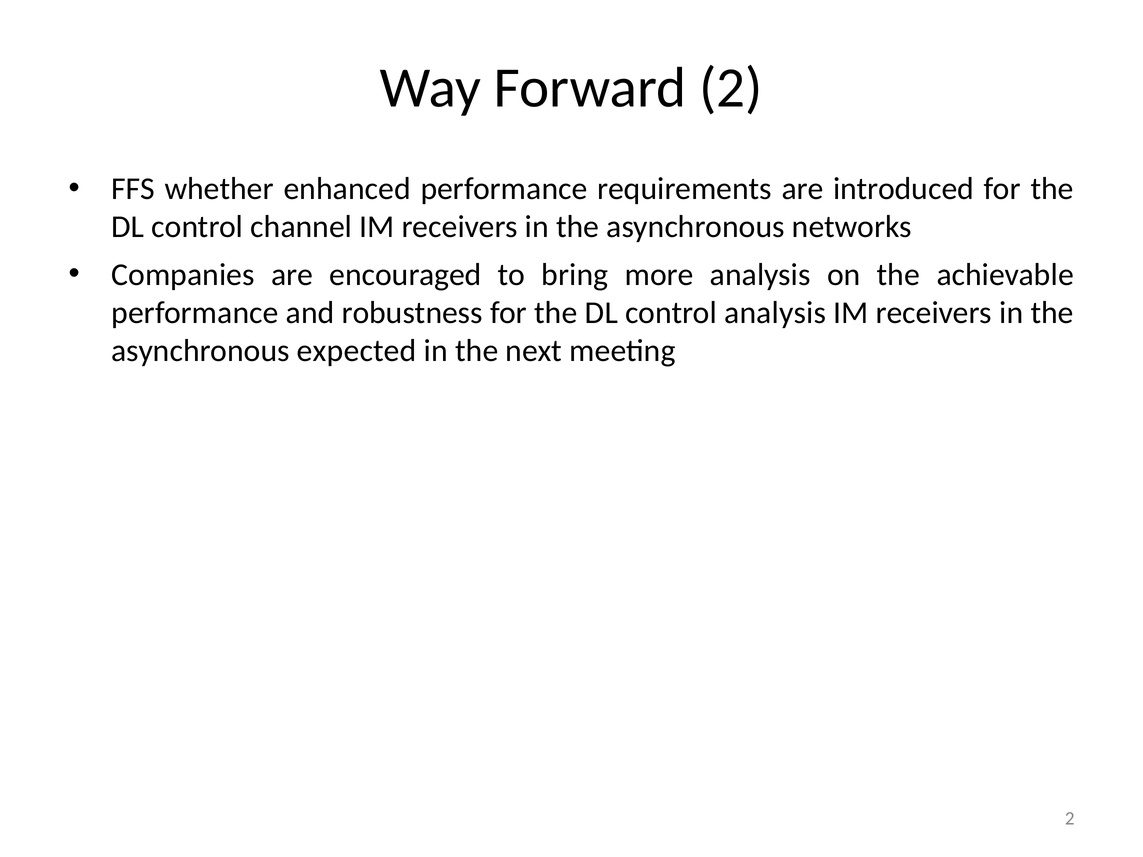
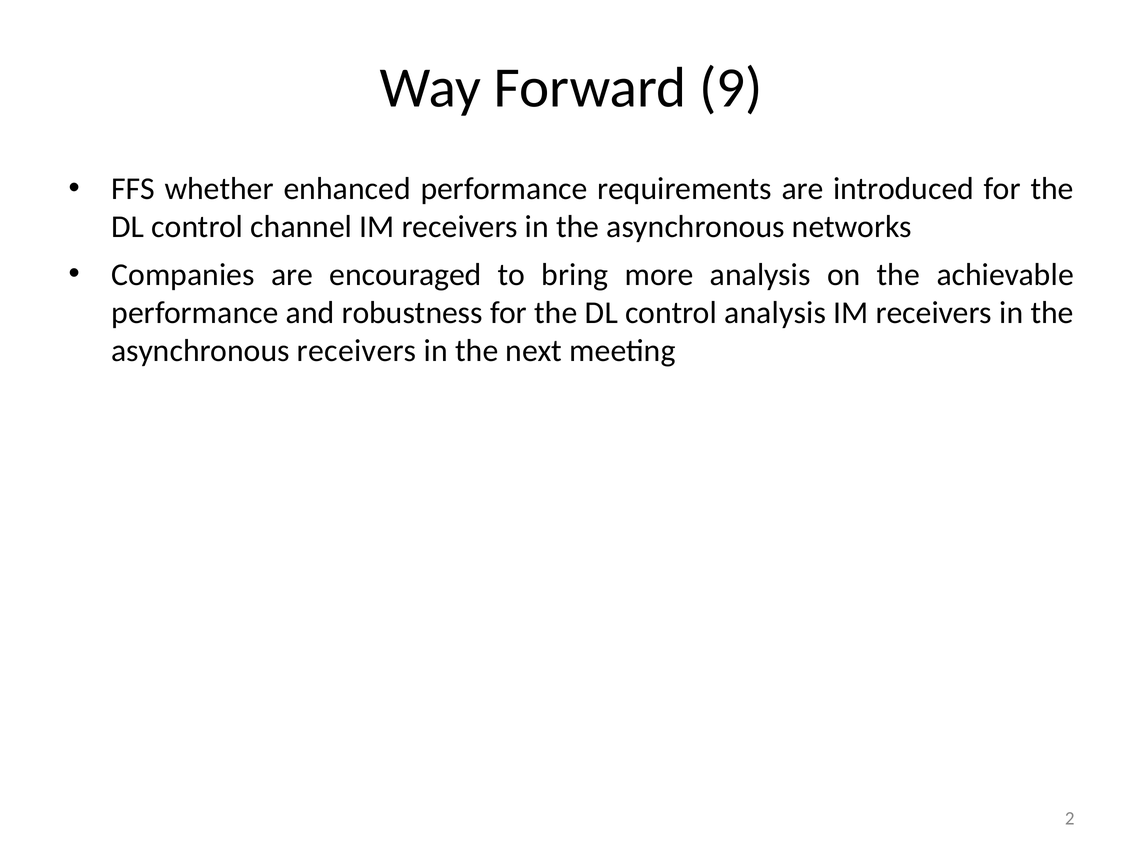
Forward 2: 2 -> 9
asynchronous expected: expected -> receivers
